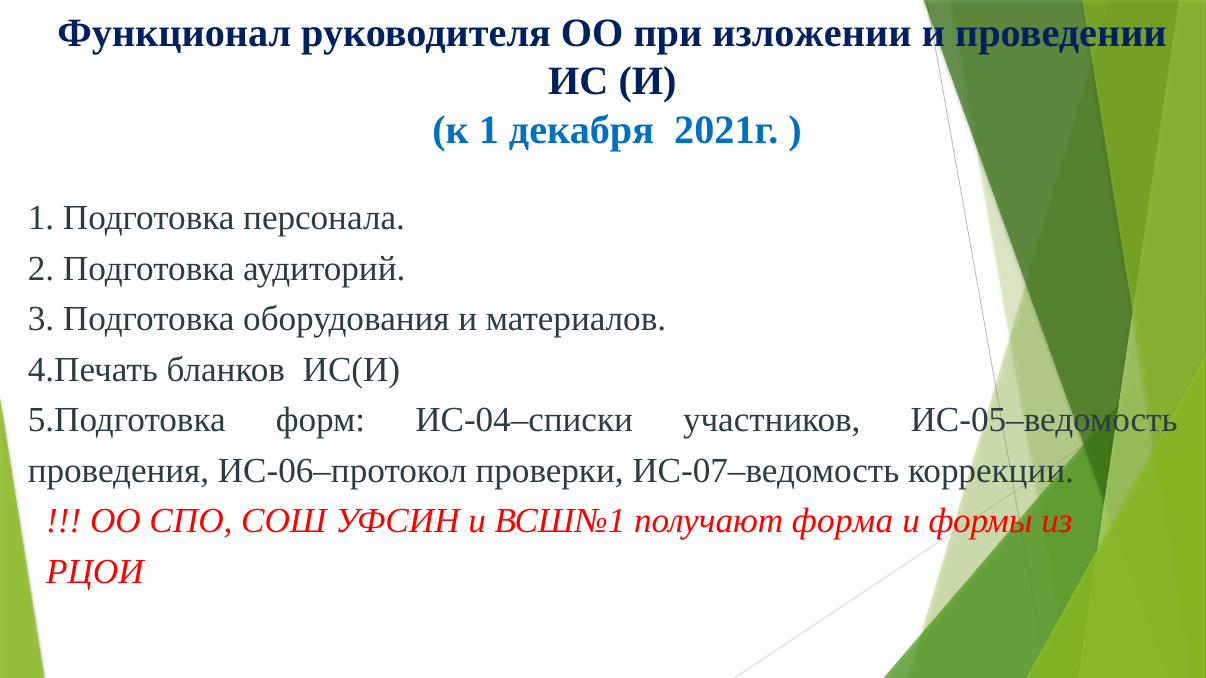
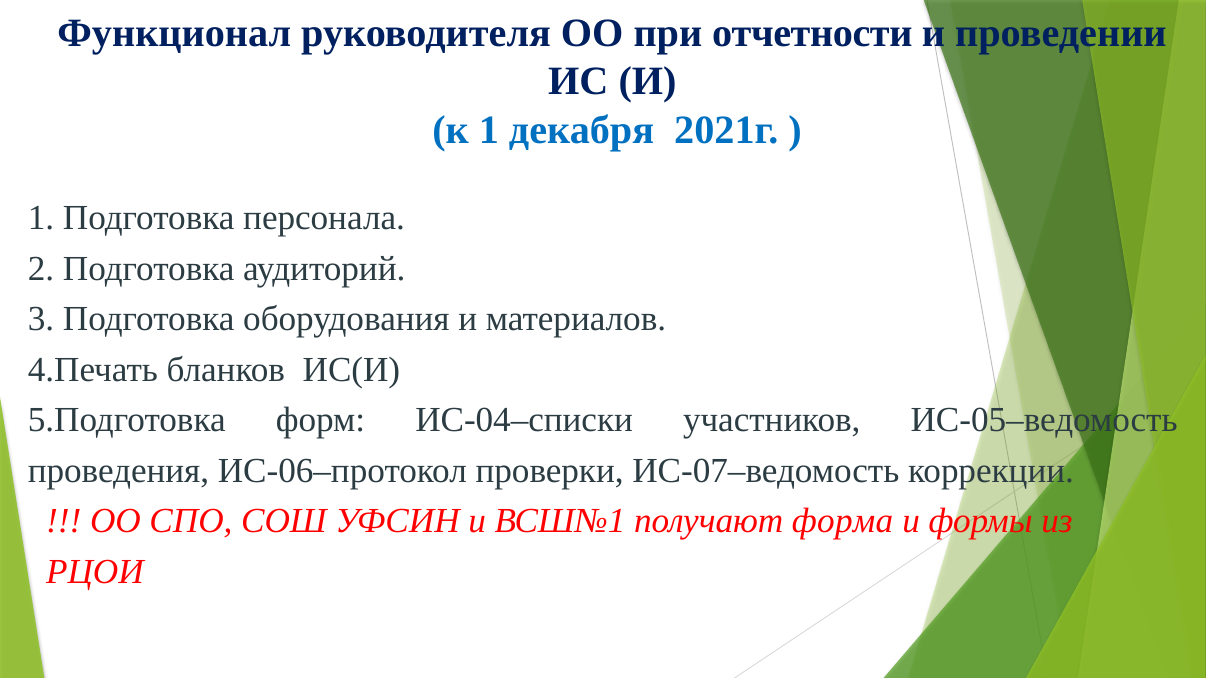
изложении: изложении -> отчетности
